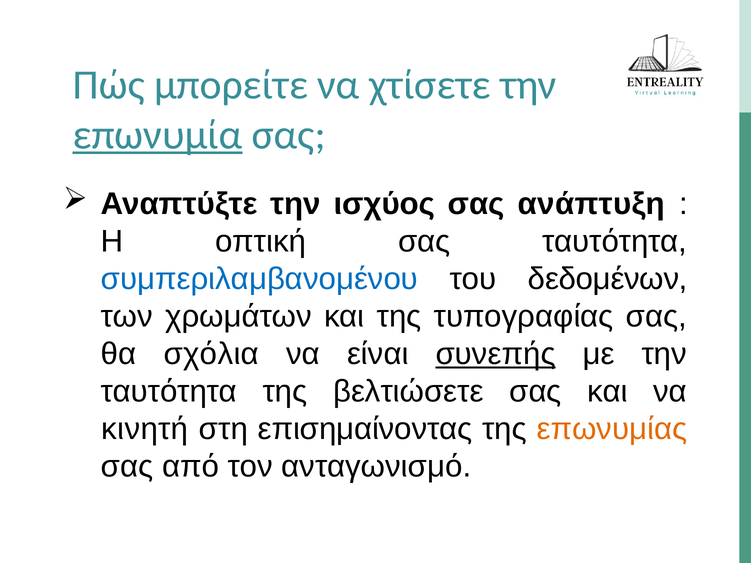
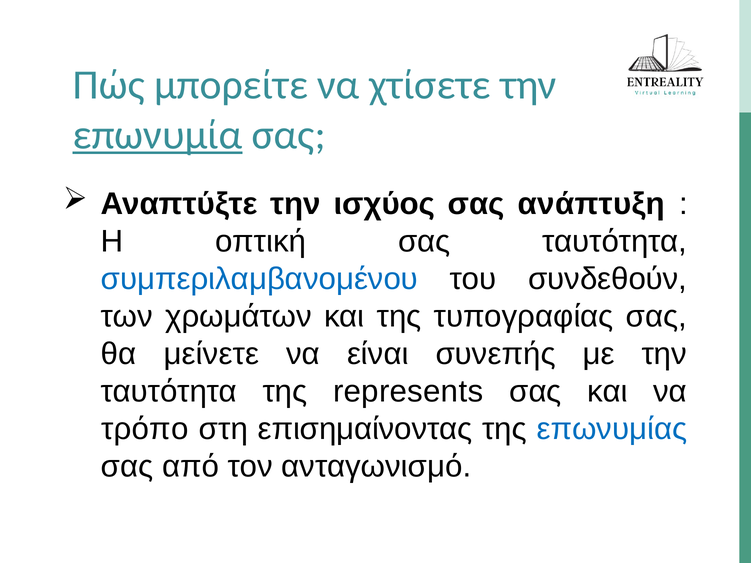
δεδομένων: δεδομένων -> συνδεθούν
σχόλια: σχόλια -> μείνετε
συνεπής underline: present -> none
βελτιώσετε: βελτιώσετε -> represents
κινητή: κινητή -> τρόπο
επωνυμίας colour: orange -> blue
